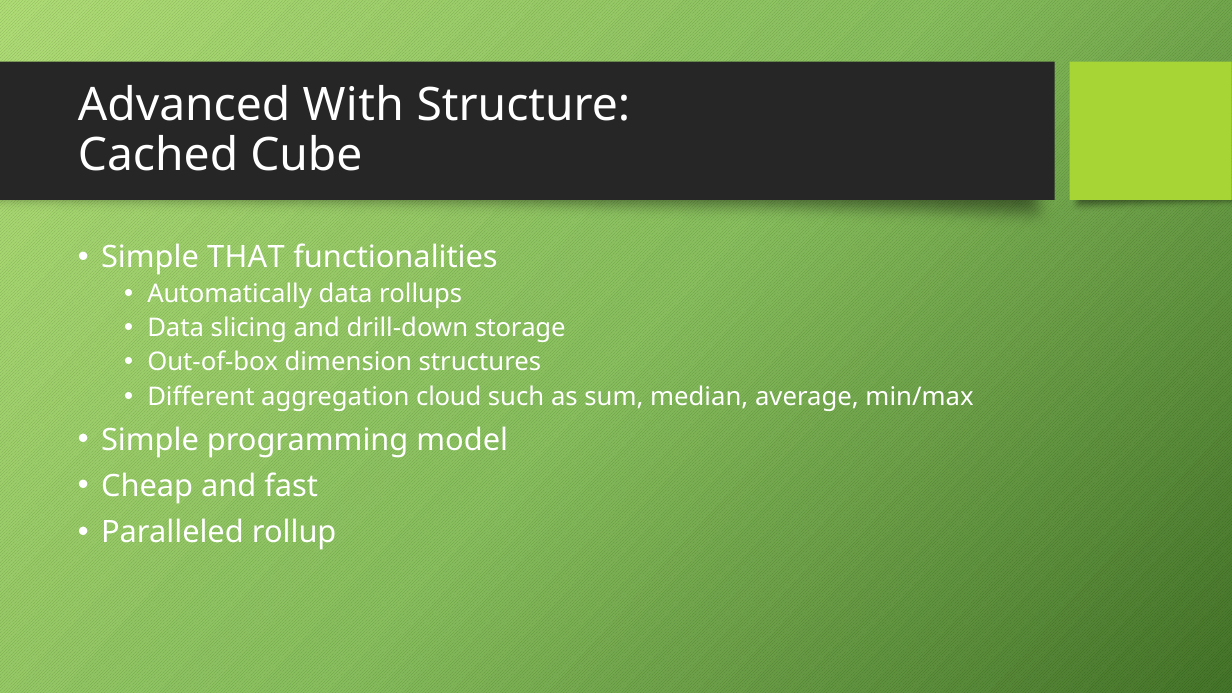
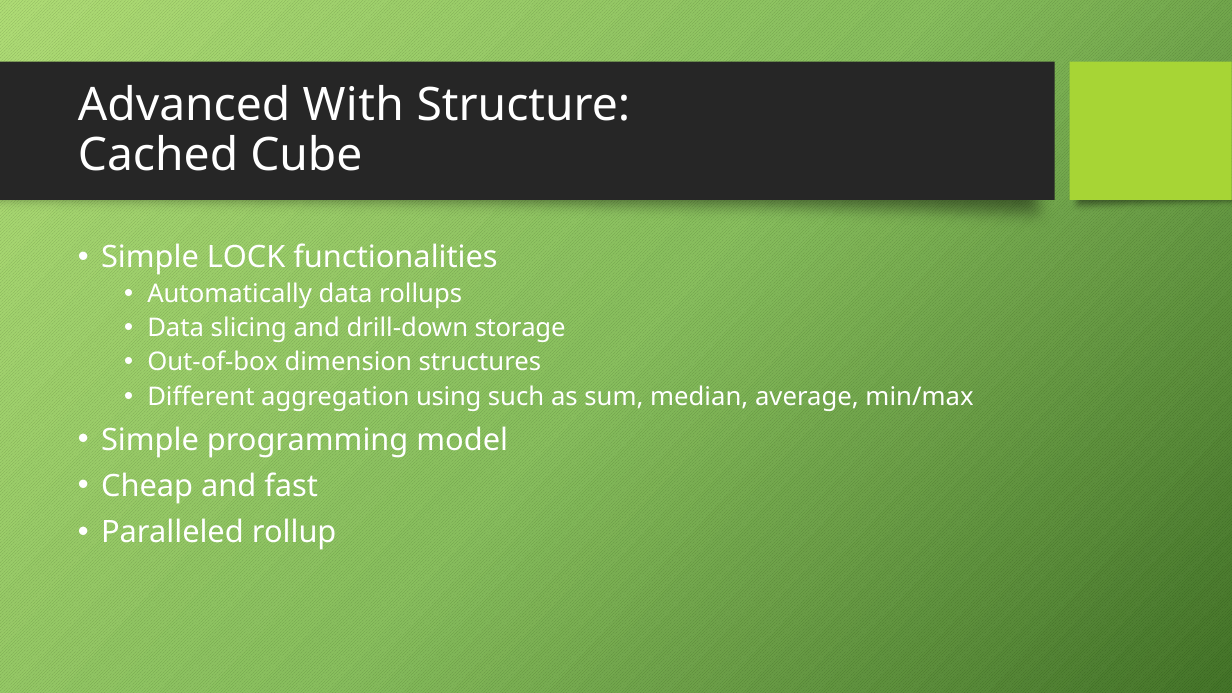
THAT: THAT -> LOCK
cloud: cloud -> using
